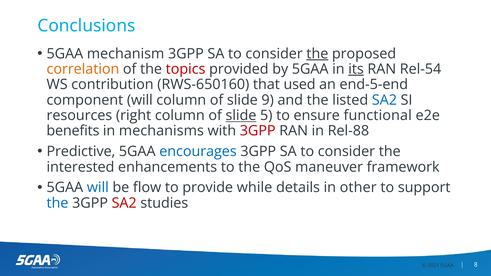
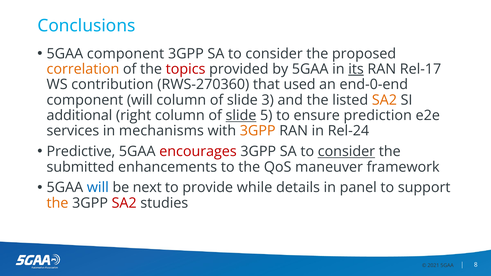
5GAA mechanism: mechanism -> component
the at (317, 54) underline: present -> none
Rel-54: Rel-54 -> Rel-17
RWS-650160: RWS-650160 -> RWS-270360
end-5-end: end-5-end -> end-0-end
9: 9 -> 3
SA2 at (384, 100) colour: blue -> orange
resources: resources -> additional
functional: functional -> prediction
benefits: benefits -> services
3GPP at (258, 131) colour: red -> orange
Rel-88: Rel-88 -> Rel-24
encourages colour: blue -> red
consider at (346, 152) underline: none -> present
interested: interested -> submitted
flow: flow -> next
other: other -> panel
the at (58, 203) colour: blue -> orange
